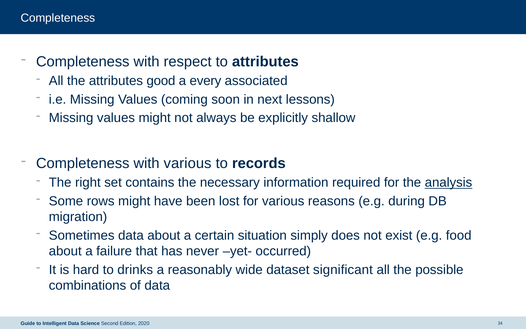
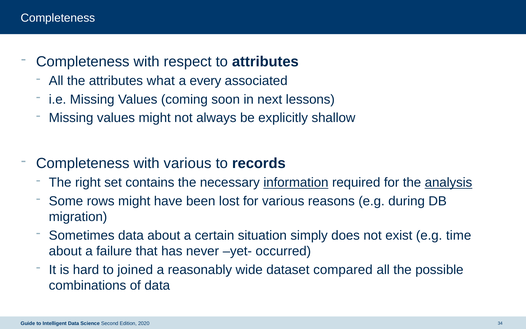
good: good -> what
information underline: none -> present
food: food -> time
drinks: drinks -> joined
significant: significant -> compared
